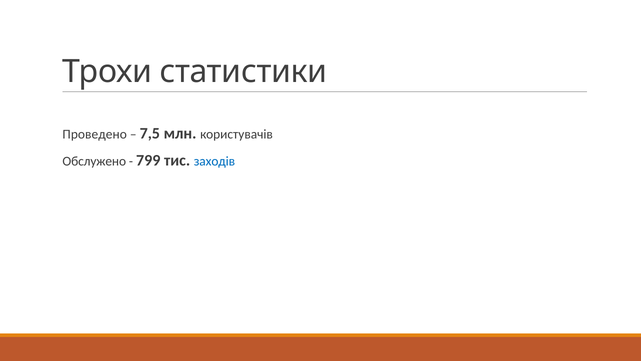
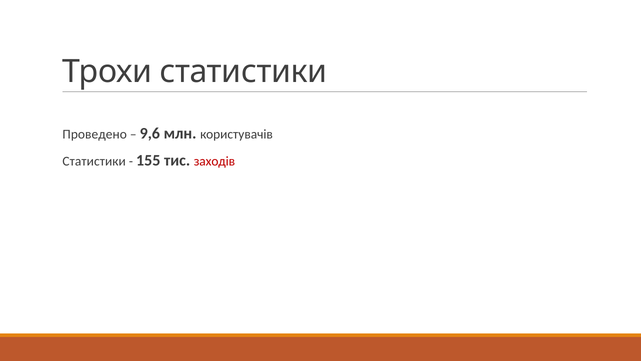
7,5: 7,5 -> 9,6
Обслужено at (94, 161): Обслужено -> Статистики
799: 799 -> 155
заходів colour: blue -> red
